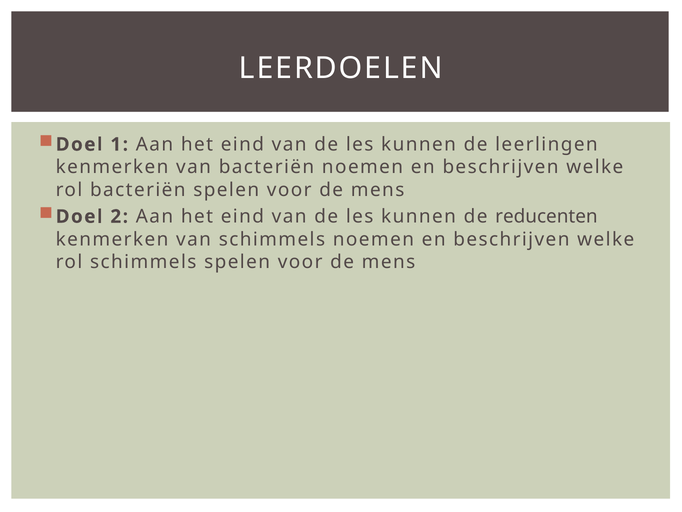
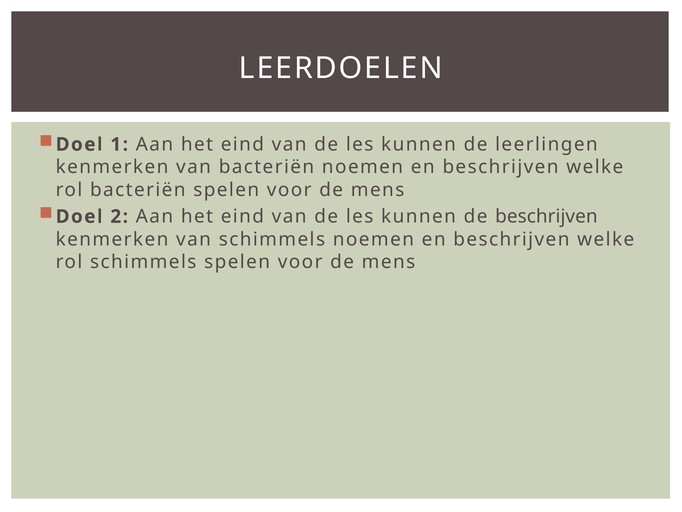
de reducenten: reducenten -> beschrijven
